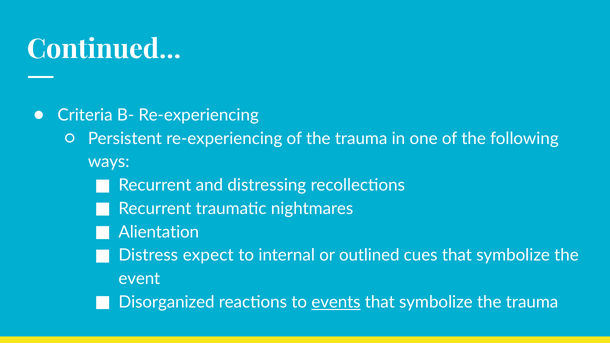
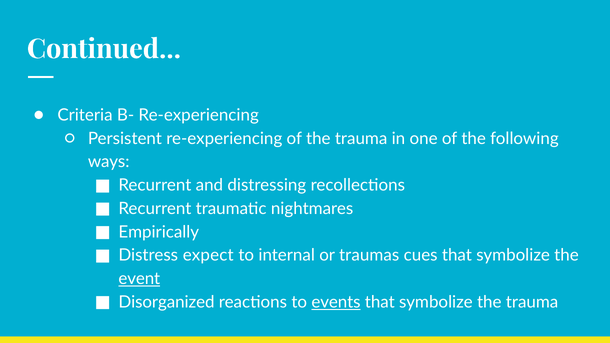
Alientation: Alientation -> Empirically
outlined: outlined -> traumas
event underline: none -> present
